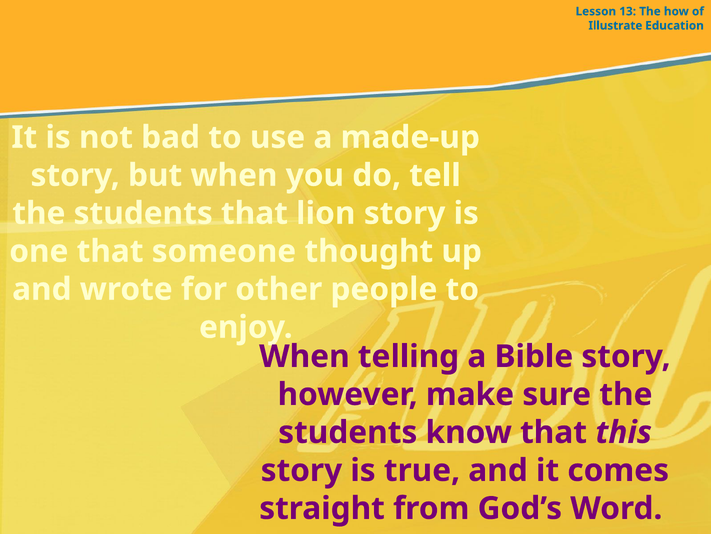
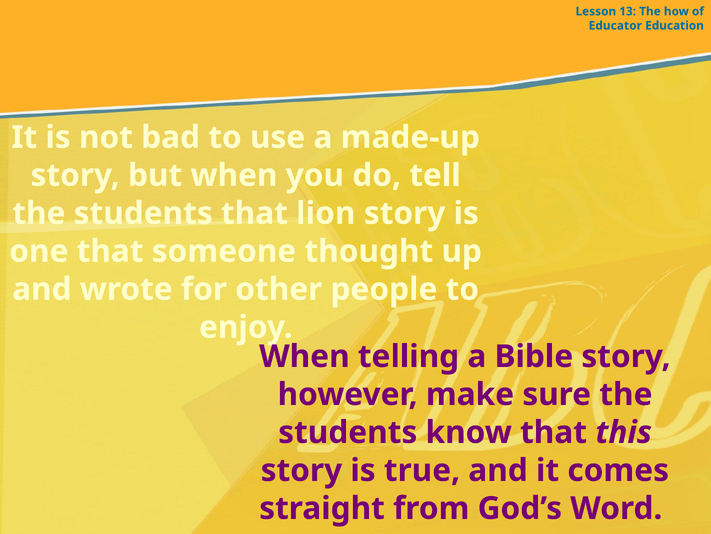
Illustrate: Illustrate -> Educator
